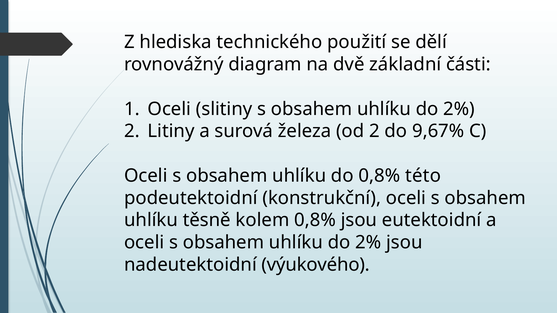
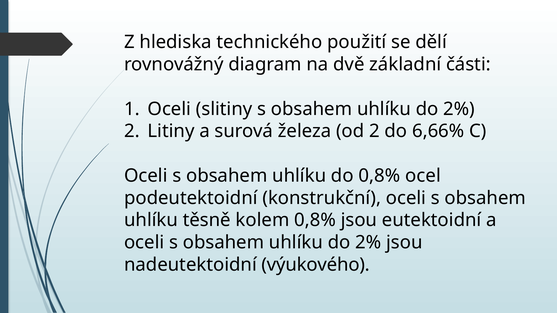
9,67%: 9,67% -> 6,66%
této: této -> ocel
